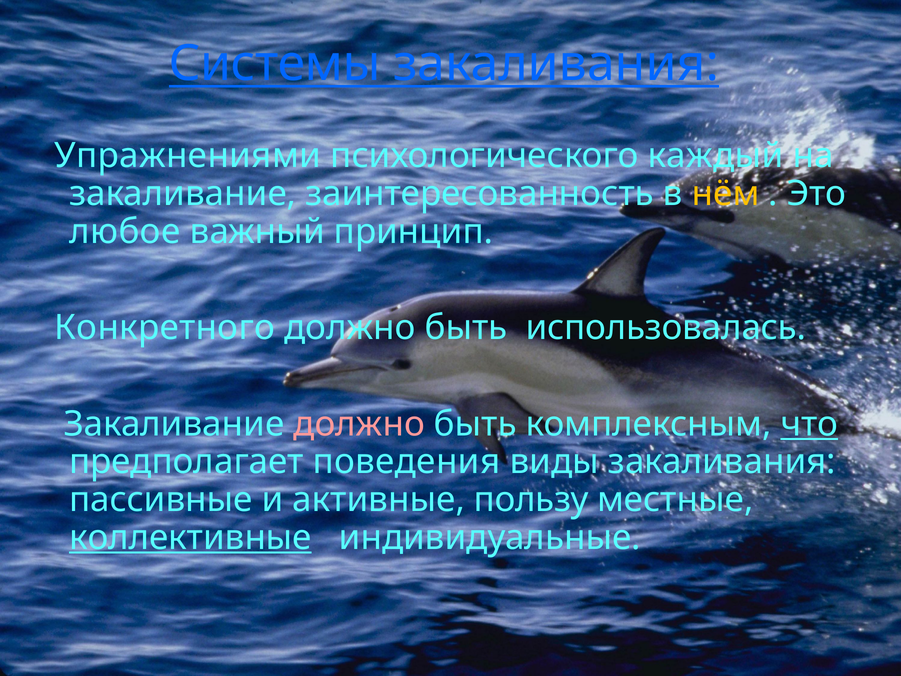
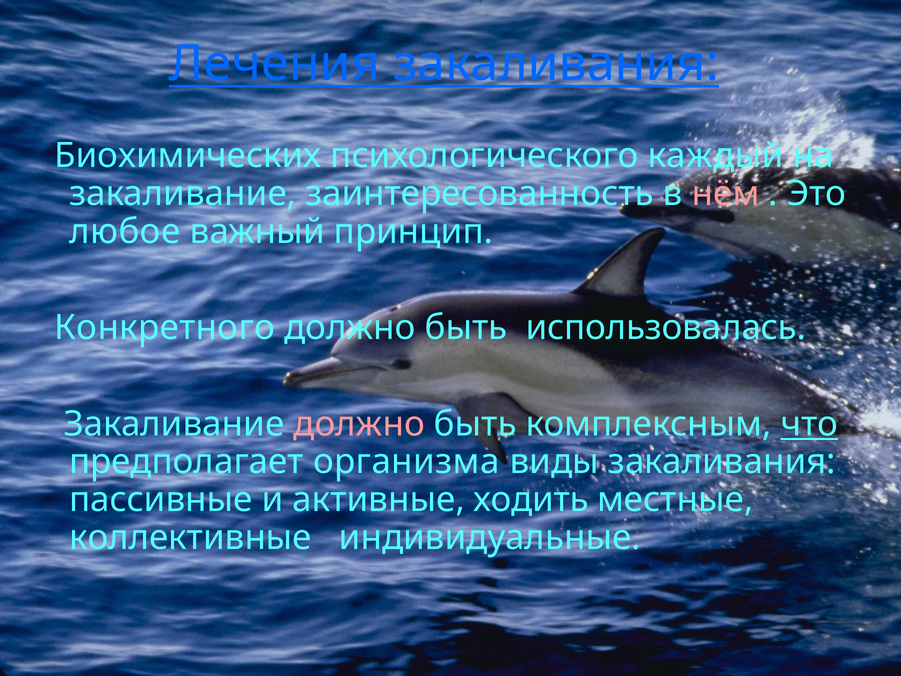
Системы: Системы -> Лечения
Упражнениями: Упражнениями -> Биохимических
нём colour: yellow -> pink
поведения: поведения -> организма
пользу: пользу -> ходить
коллективные underline: present -> none
